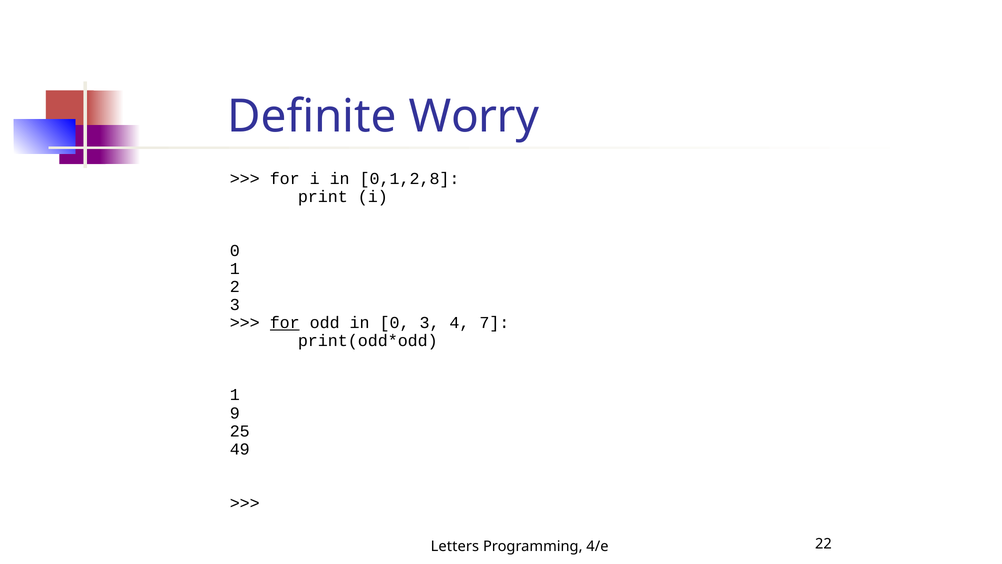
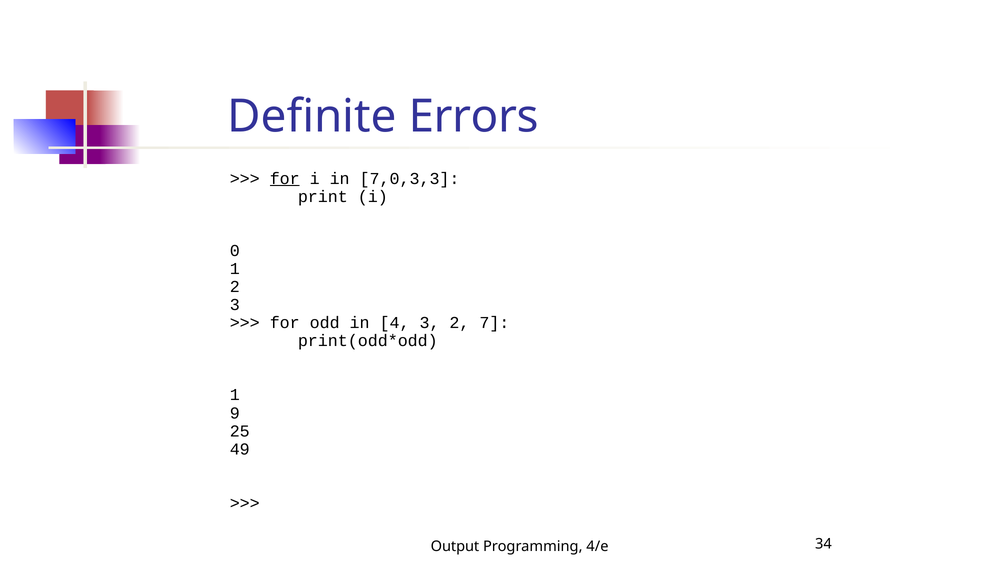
Worry: Worry -> Errors
for at (285, 178) underline: none -> present
0,1,2,8: 0,1,2,8 -> 7,0,3,3
for at (285, 323) underline: present -> none
in 0: 0 -> 4
3 4: 4 -> 2
Letters: Letters -> Output
22: 22 -> 34
